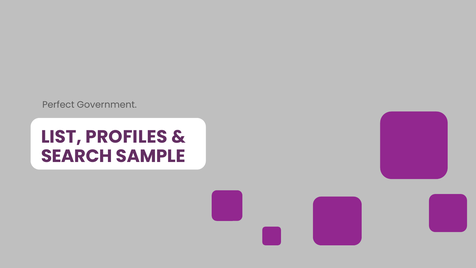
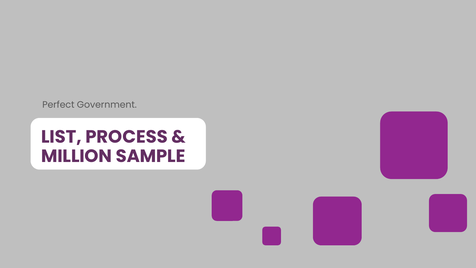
PROFILES: PROFILES -> PROCESS
SEARCH: SEARCH -> MILLION
